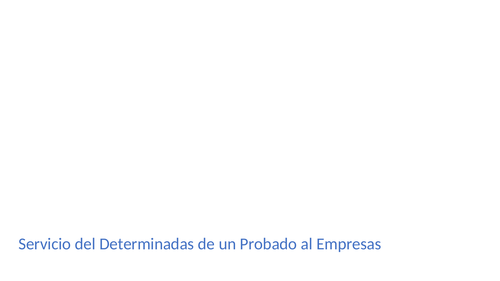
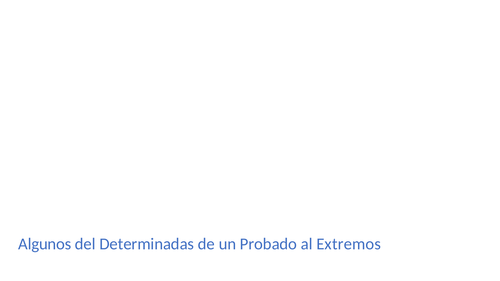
Servicio: Servicio -> Algunos
Empresas: Empresas -> Extremos
